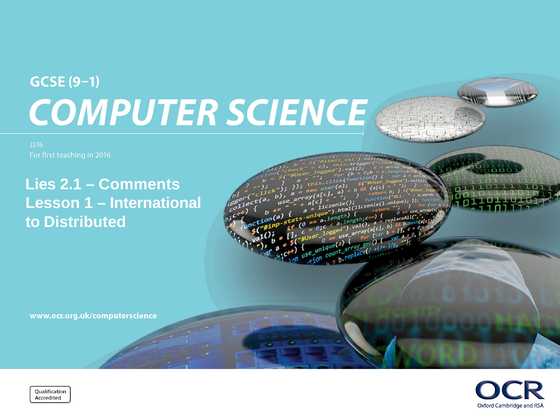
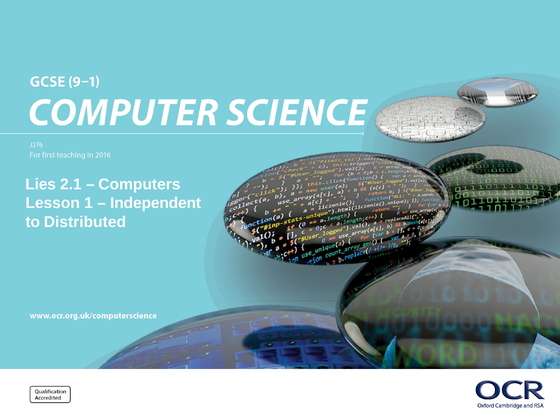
Comments: Comments -> Computers
International: International -> Independent
